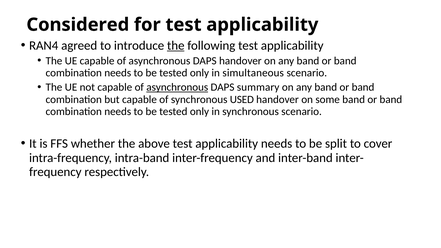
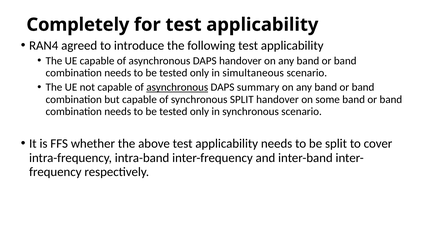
Considered: Considered -> Completely
the at (176, 45) underline: present -> none
synchronous USED: USED -> SPLIT
